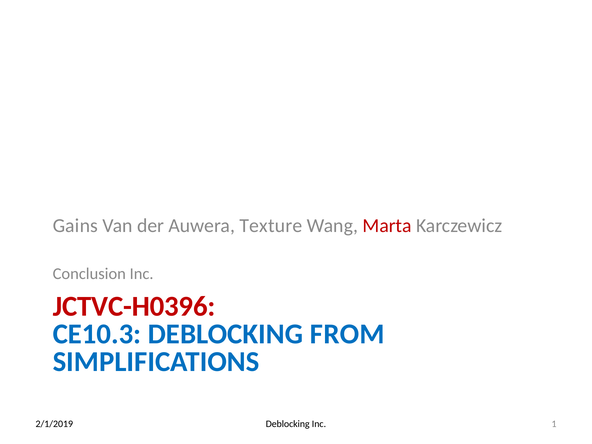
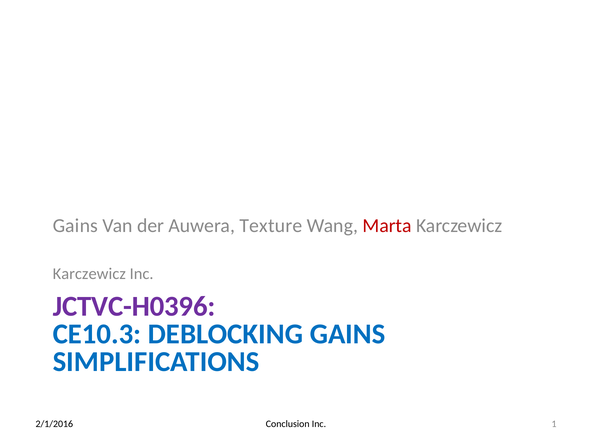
Conclusion at (89, 274): Conclusion -> Karczewicz
JCTVC-H0396 colour: red -> purple
DEBLOCKING FROM: FROM -> GAINS
Deblocking at (288, 424): Deblocking -> Conclusion
2/1/2019: 2/1/2019 -> 2/1/2016
